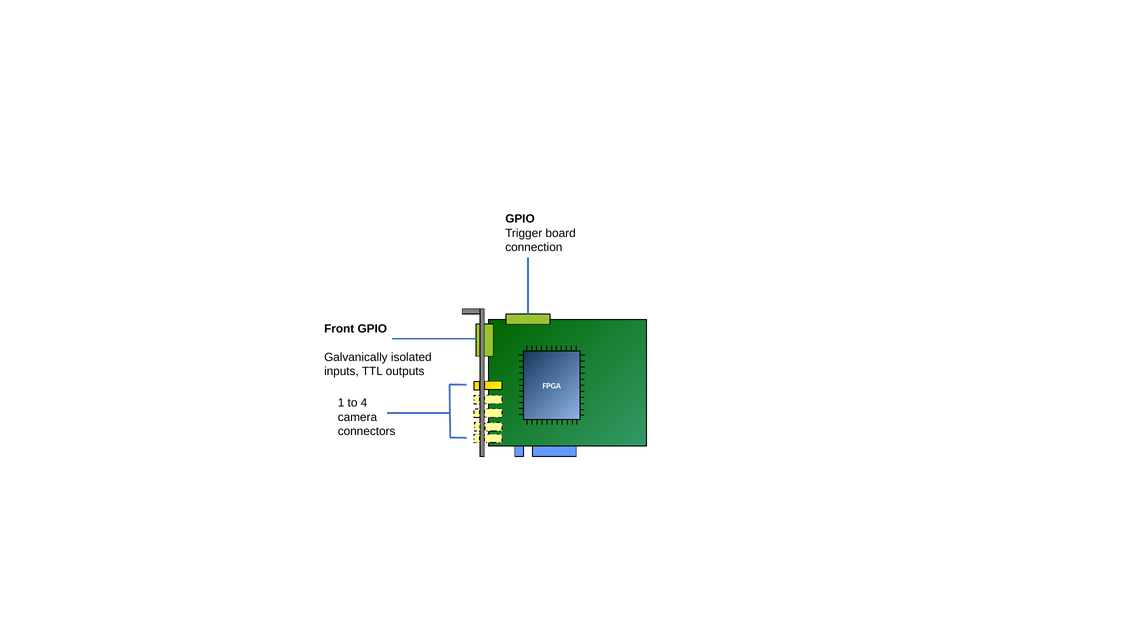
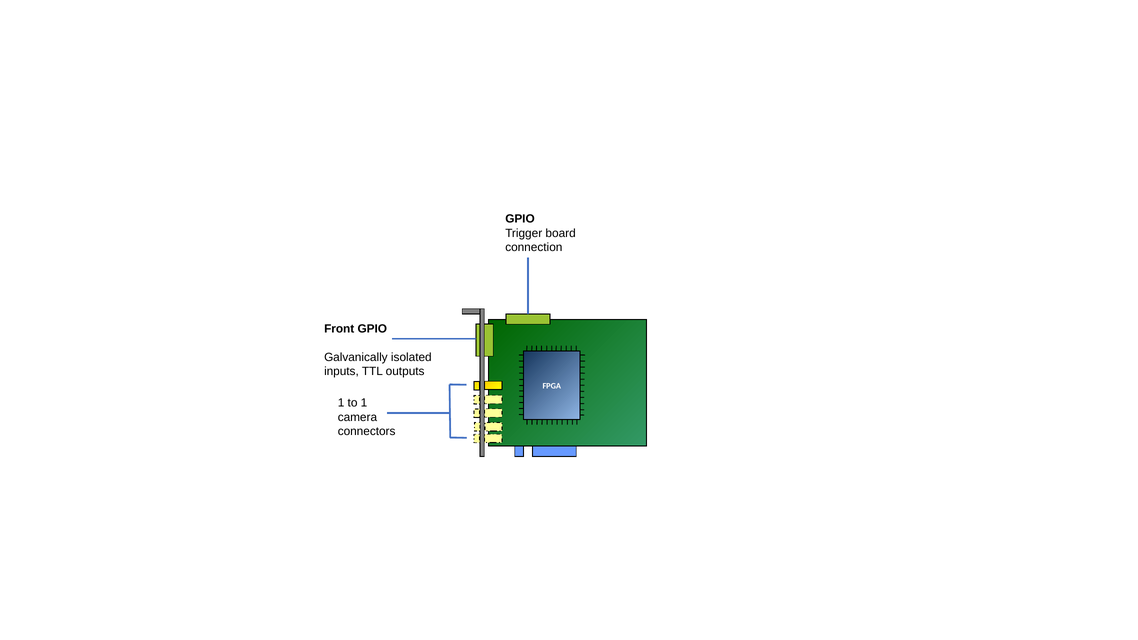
to 4: 4 -> 1
